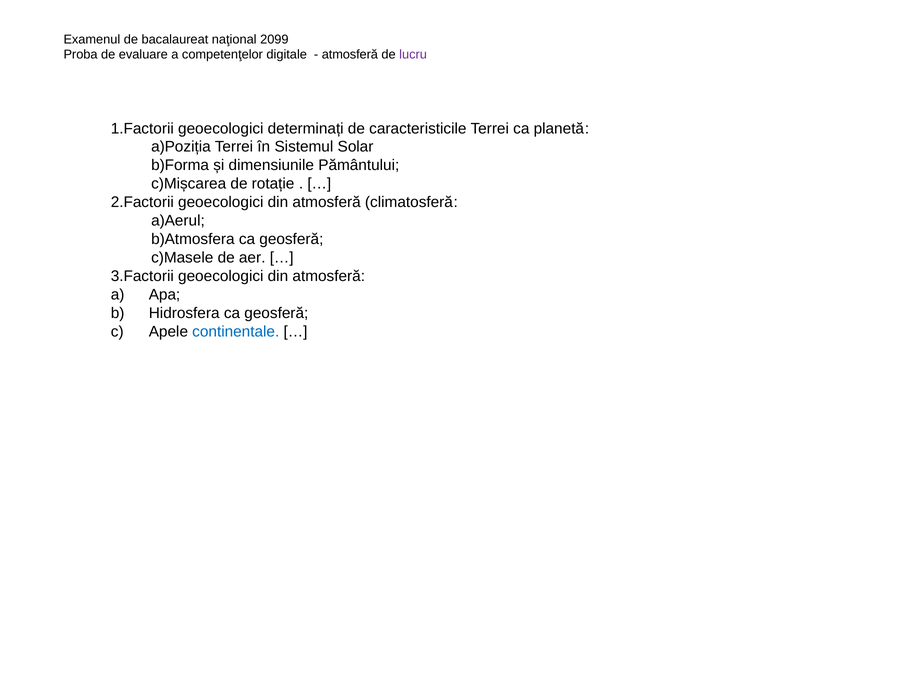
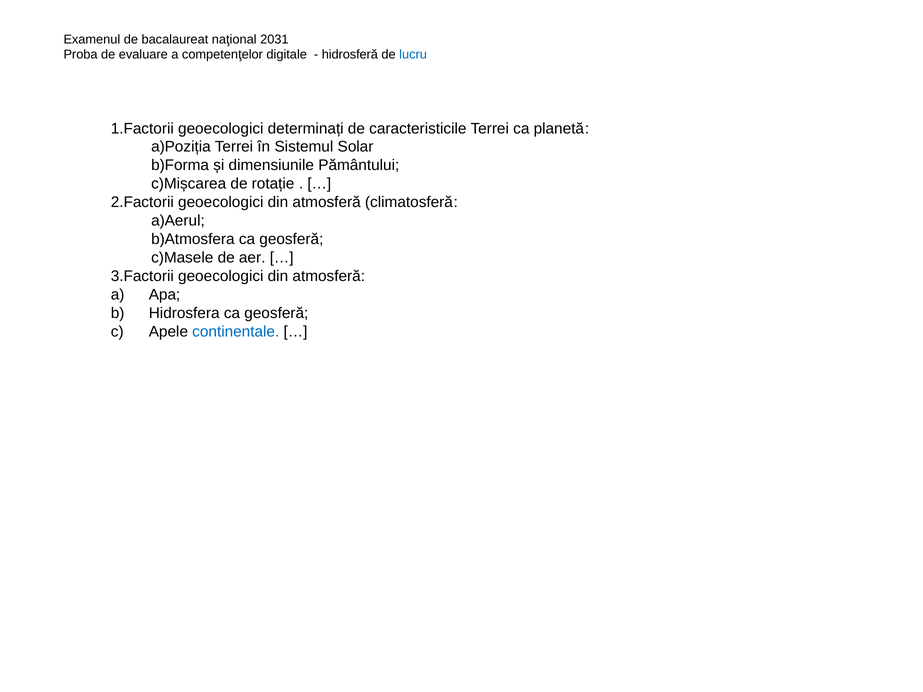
2099: 2099 -> 2031
atmosferă at (350, 55): atmosferă -> hidrosferă
lucru colour: purple -> blue
